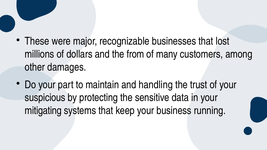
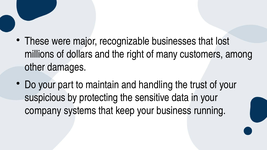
from: from -> right
mitigating: mitigating -> company
